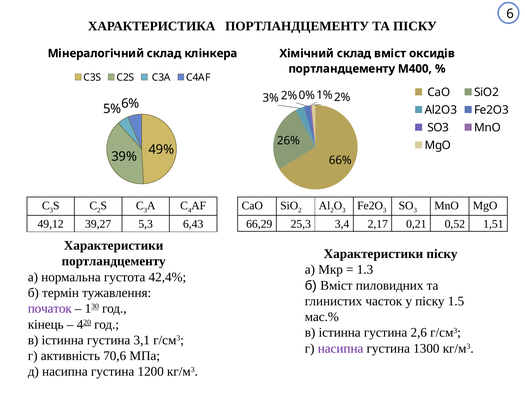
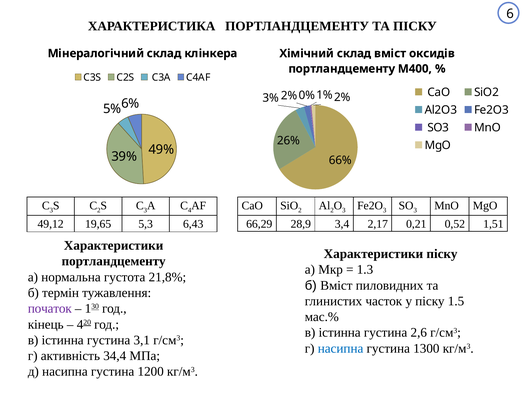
39,27: 39,27 -> 19,65
25,3: 25,3 -> 28,9
42,4%: 42,4% -> 21,8%
насипна at (341, 348) colour: purple -> blue
70,6: 70,6 -> 34,4
